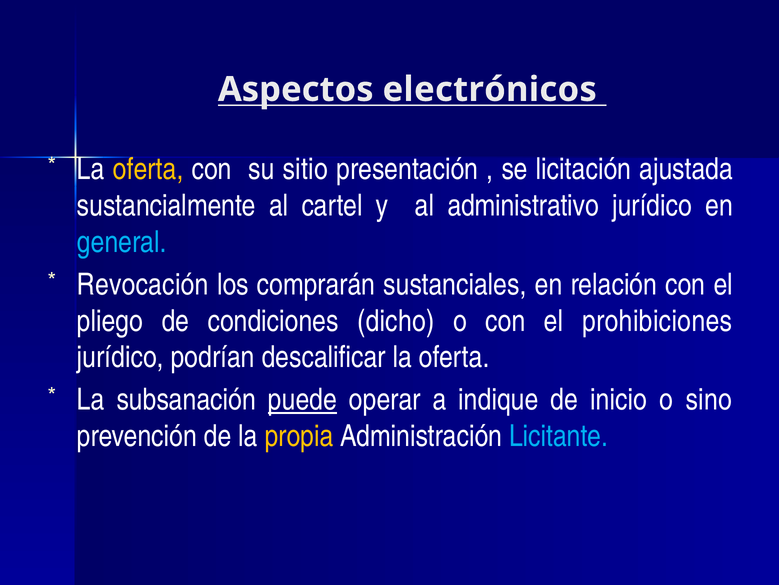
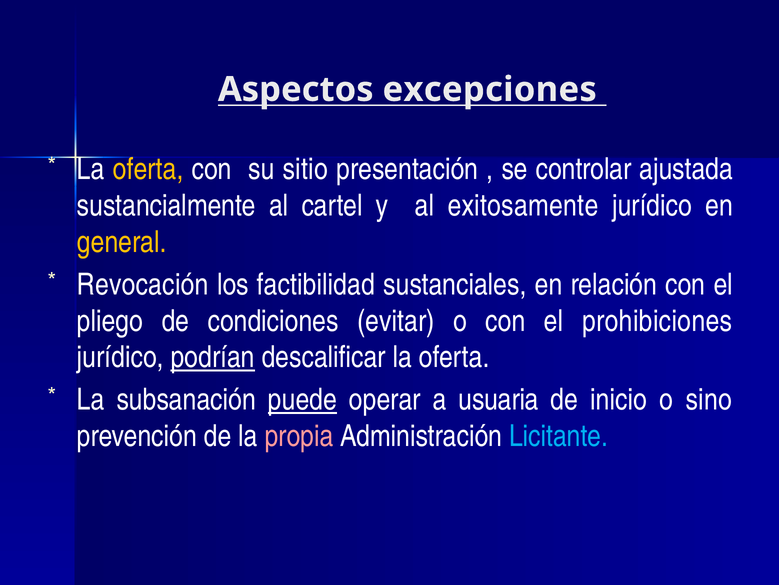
electrónicos: electrónicos -> excepciones
licitación: licitación -> controlar
administrativo: administrativo -> exitosamente
general colour: light blue -> yellow
comprarán: comprarán -> factibilidad
dicho: dicho -> evitar
podrían underline: none -> present
indique: indique -> usuaria
propia colour: yellow -> pink
